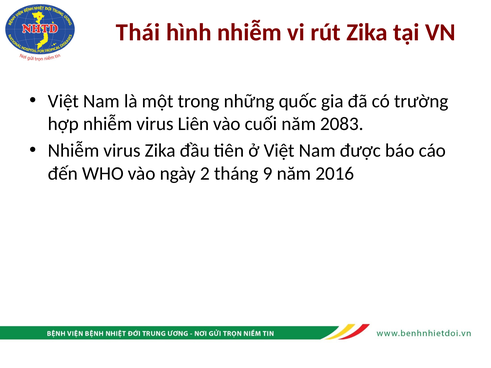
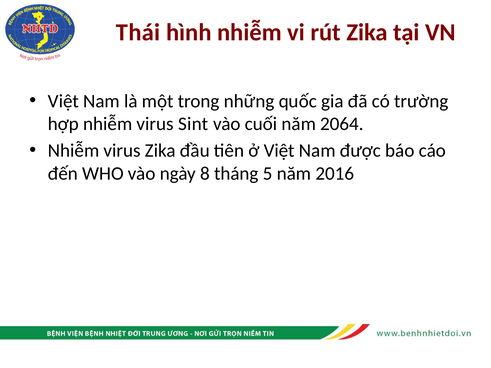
Liên: Liên -> Sint
2083: 2083 -> 2064
2: 2 -> 8
9: 9 -> 5
